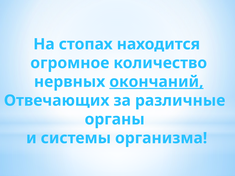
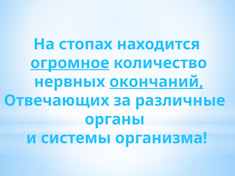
огромное underline: none -> present
